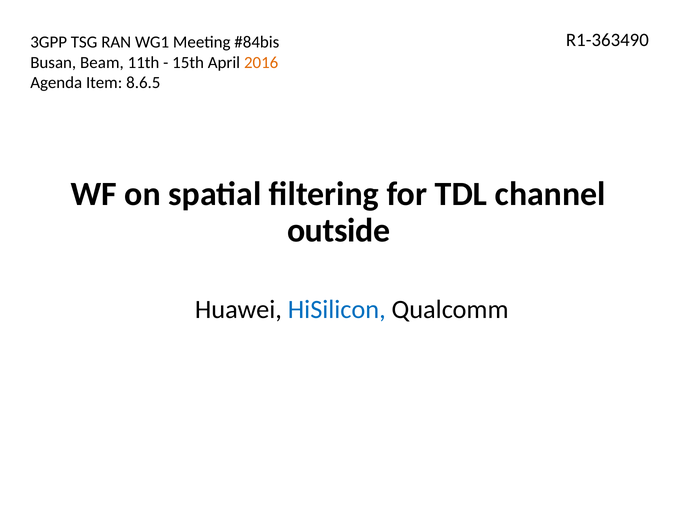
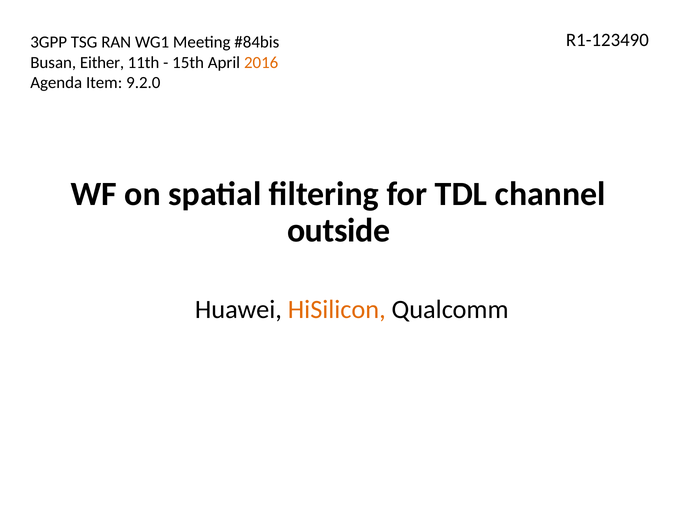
R1-363490: R1-363490 -> R1-123490
Beam: Beam -> Either
8.6.5: 8.6.5 -> 9.2.0
HiSilicon colour: blue -> orange
